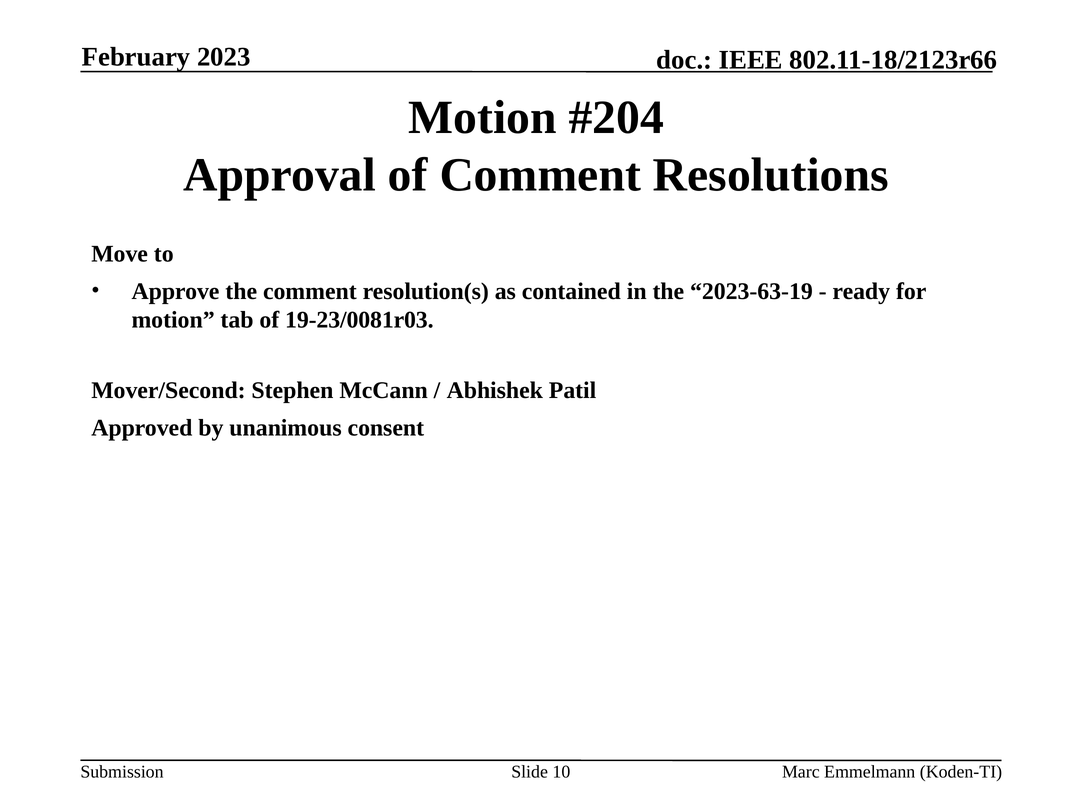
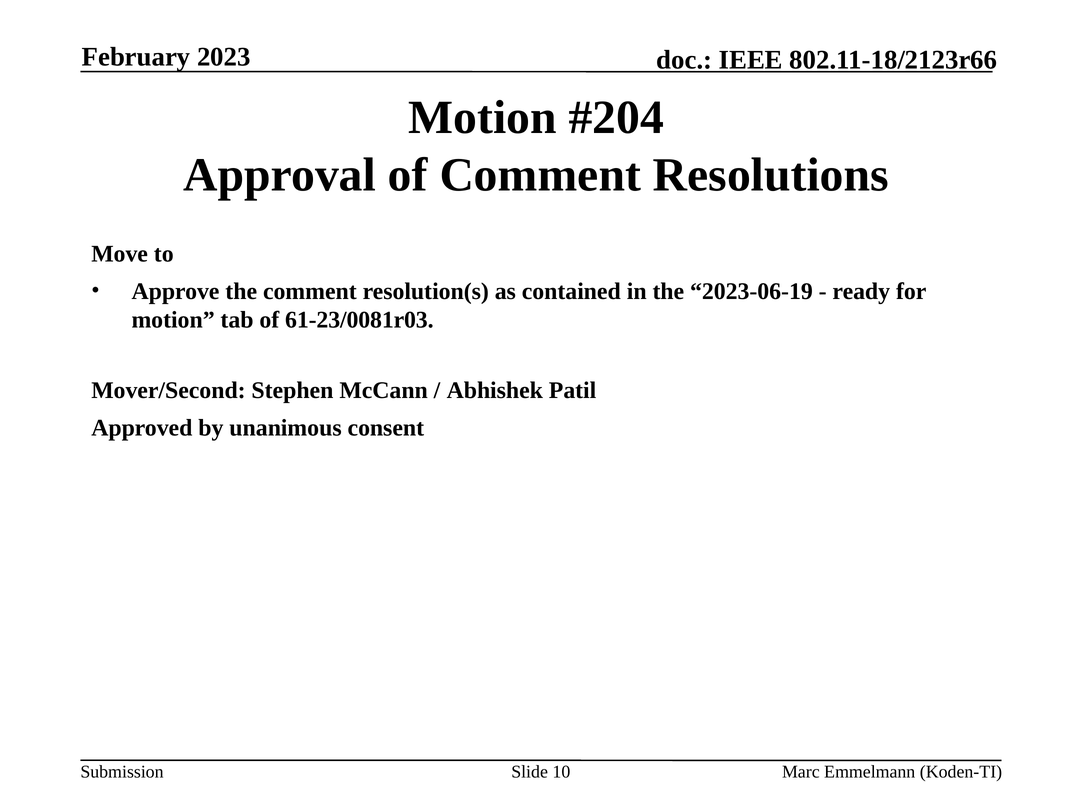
2023-63-19: 2023-63-19 -> 2023-06-19
19-23/0081r03: 19-23/0081r03 -> 61-23/0081r03
